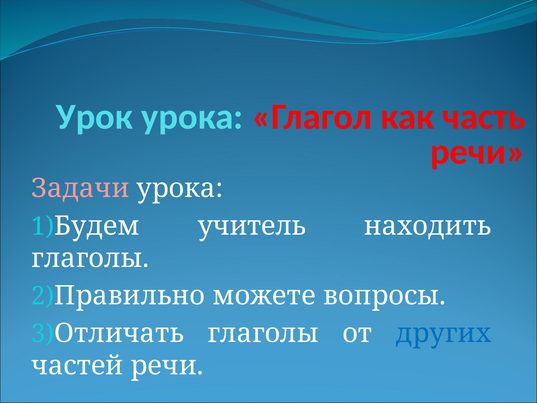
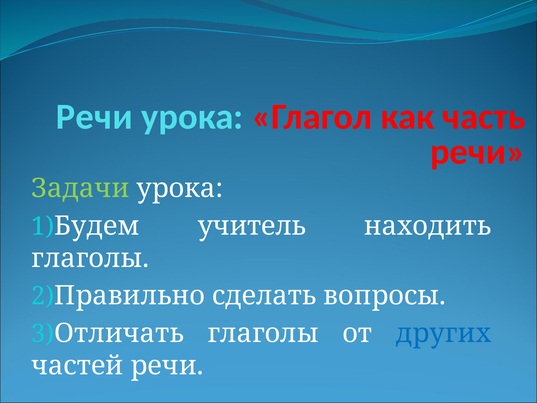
Урок at (94, 117): Урок -> Речи
Задачи colour: pink -> light green
можете: можете -> сделать
